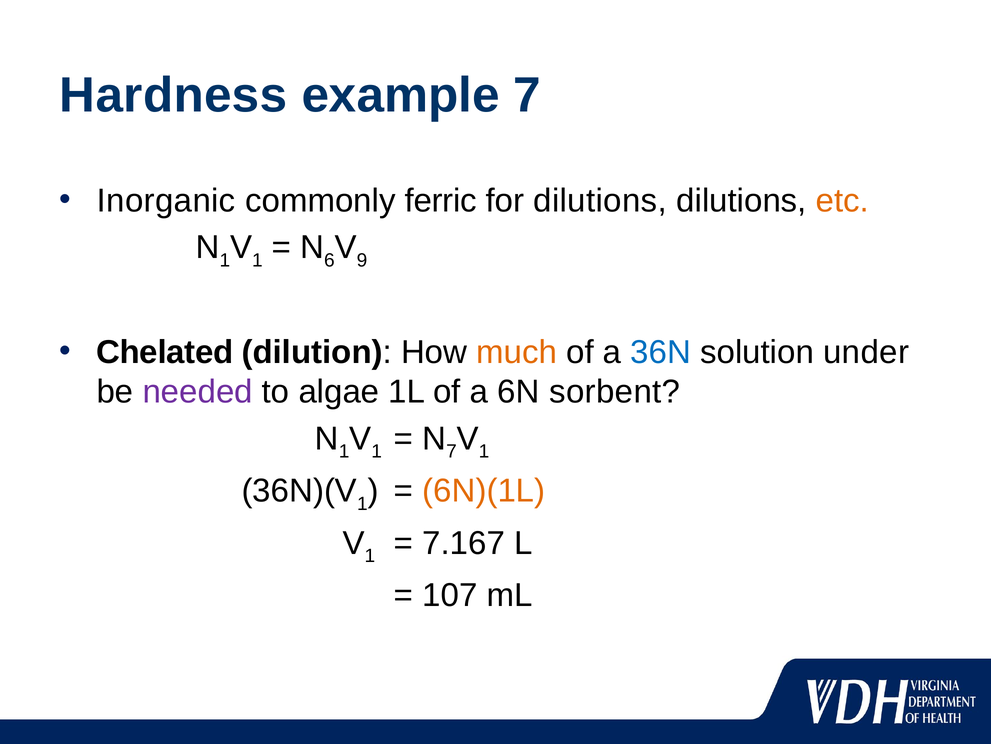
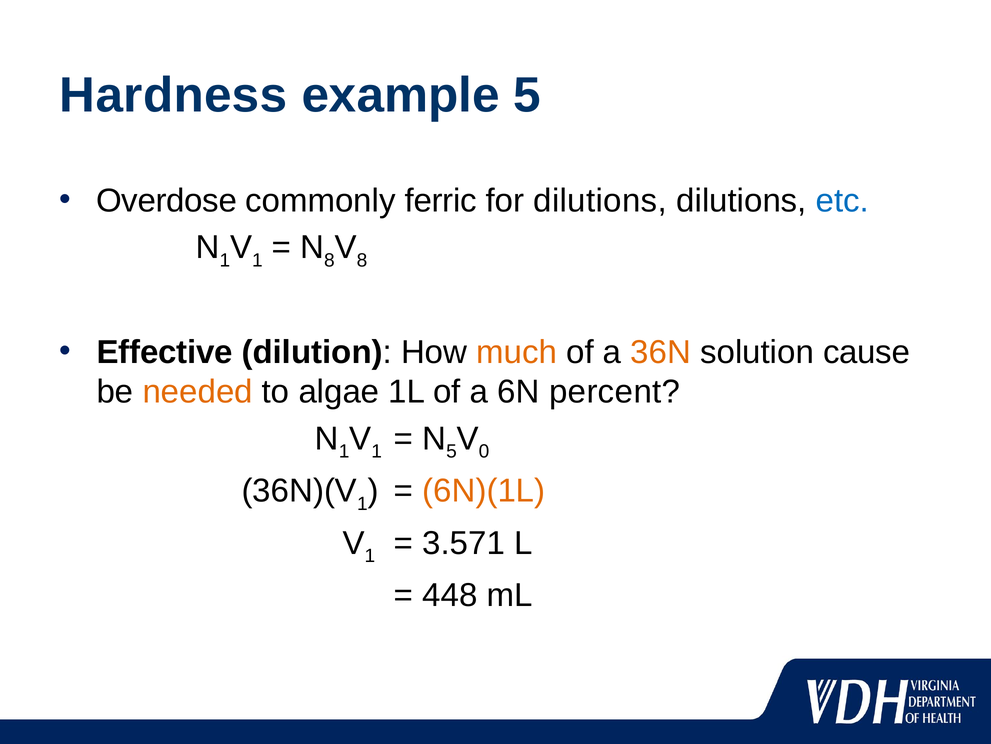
example 7: 7 -> 5
Inorganic: Inorganic -> Overdose
etc colour: orange -> blue
6 at (329, 260): 6 -> 8
9 at (362, 260): 9 -> 8
Chelated: Chelated -> Effective
36N colour: blue -> orange
under: under -> cause
needed colour: purple -> orange
sorbent: sorbent -> percent
7 at (451, 451): 7 -> 5
1 at (484, 451): 1 -> 0
7.167: 7.167 -> 3.571
107: 107 -> 448
